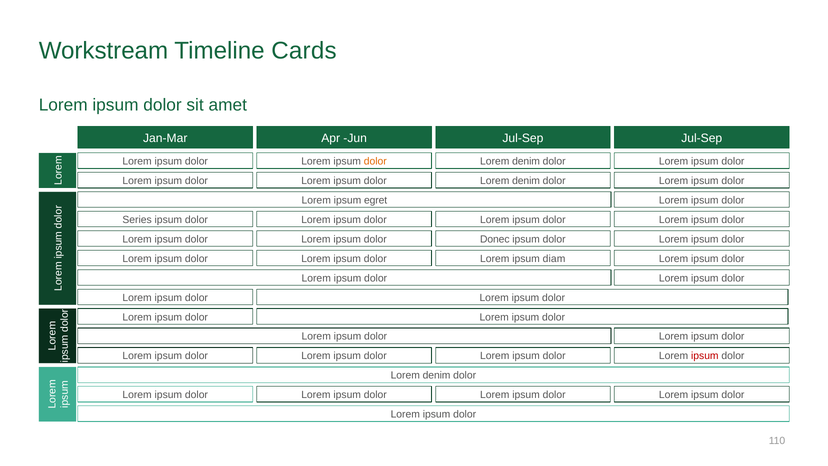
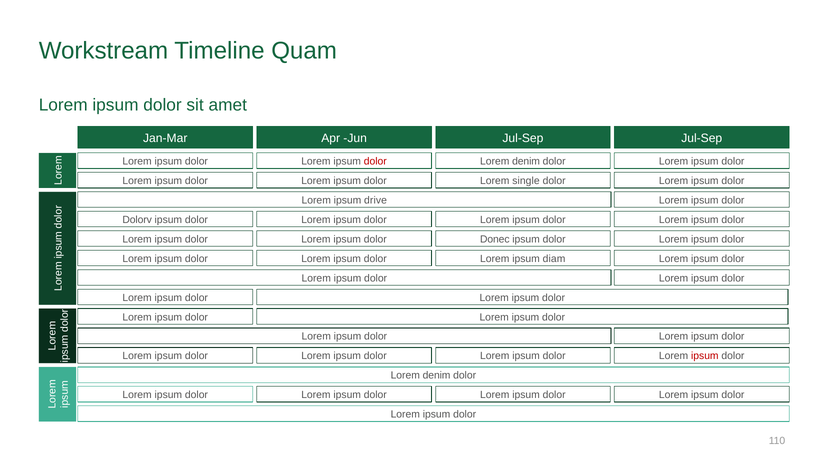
Cards: Cards -> Quam
dolor at (375, 161) colour: orange -> red
denim at (526, 181): denim -> single
egret: egret -> drive
Series: Series -> Dolorv
